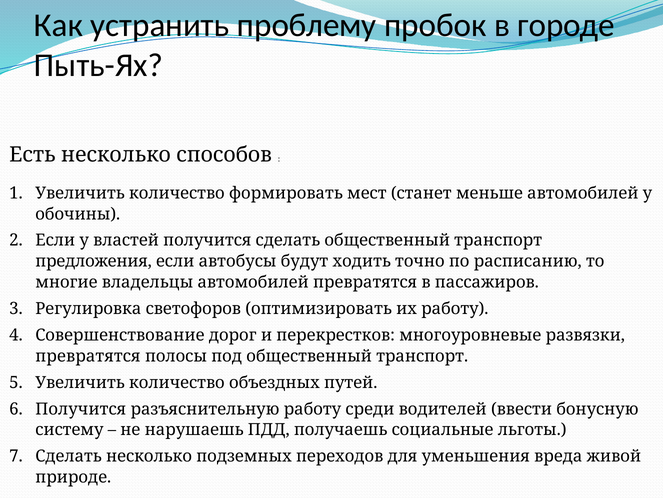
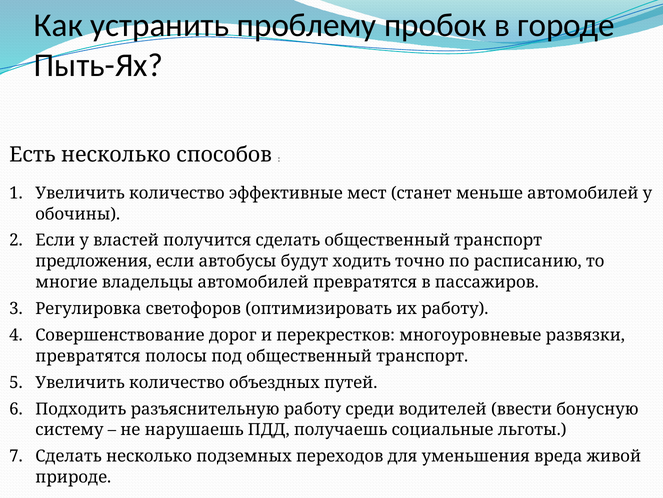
формировать: формировать -> эффективные
Получится at (81, 408): Получится -> Подходить
